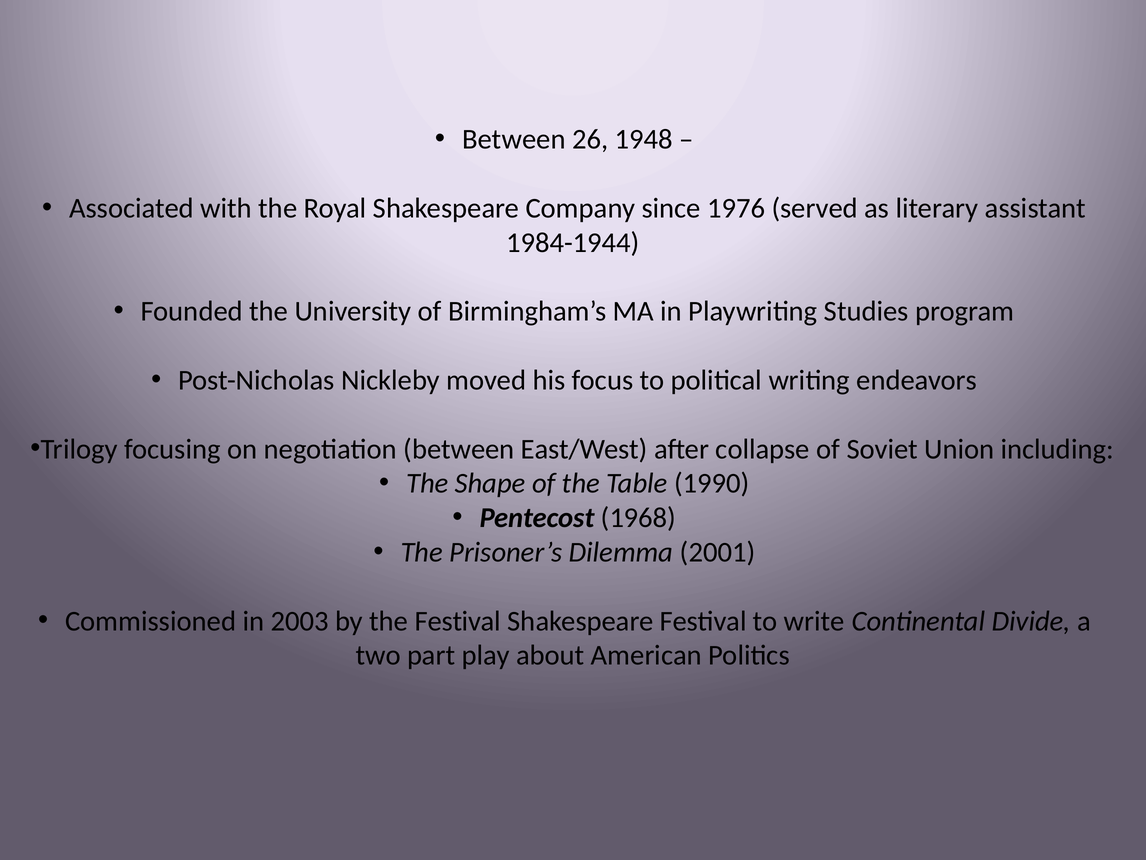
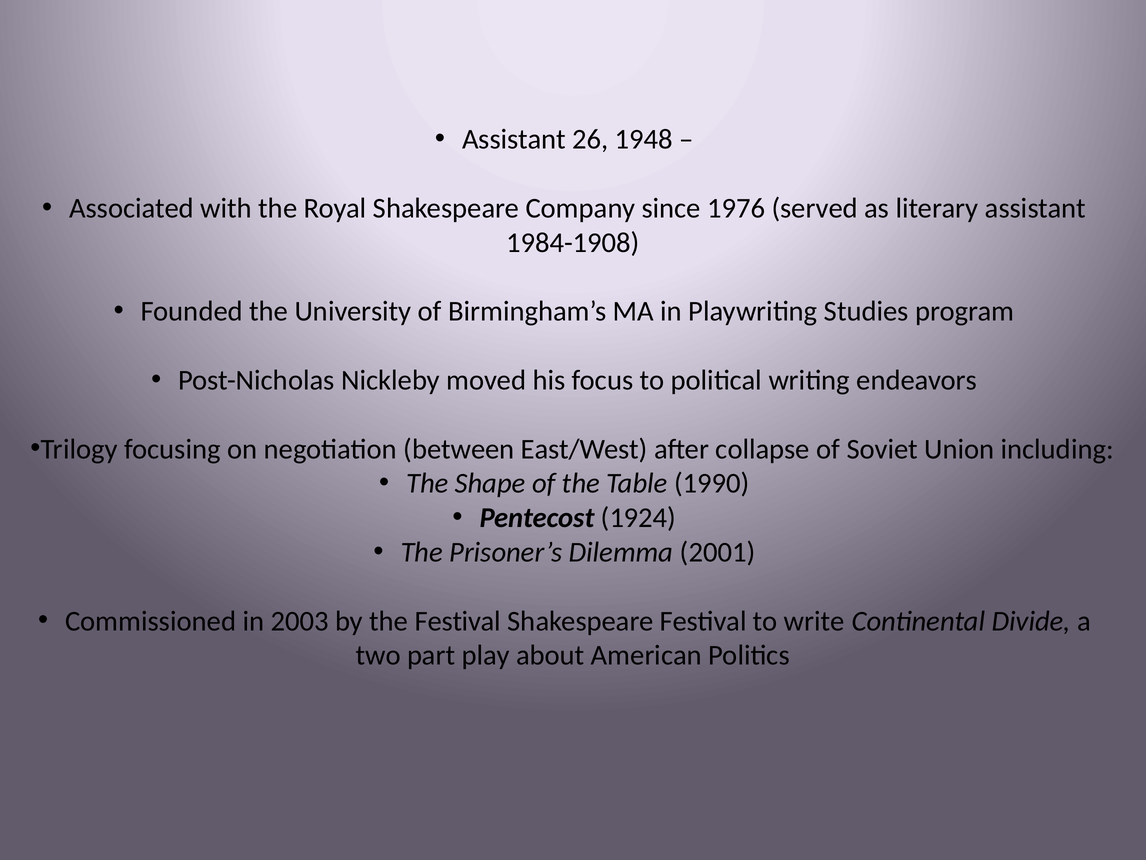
Between at (514, 139): Between -> Assistant
1984-1944: 1984-1944 -> 1984-1908
1968: 1968 -> 1924
